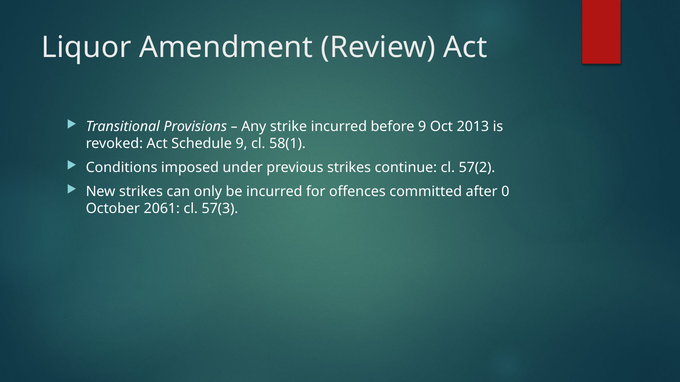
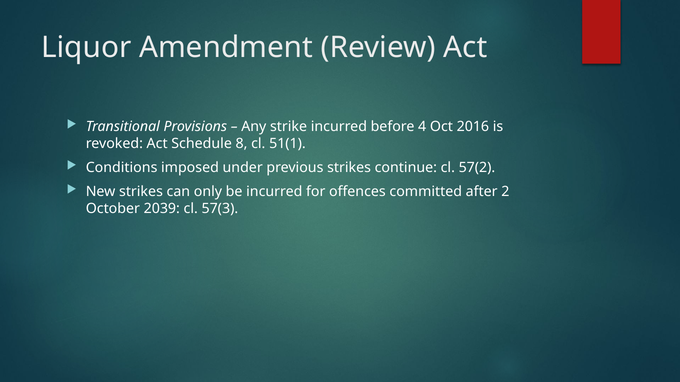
before 9: 9 -> 4
2013: 2013 -> 2016
Schedule 9: 9 -> 8
58(1: 58(1 -> 51(1
0: 0 -> 2
2061: 2061 -> 2039
